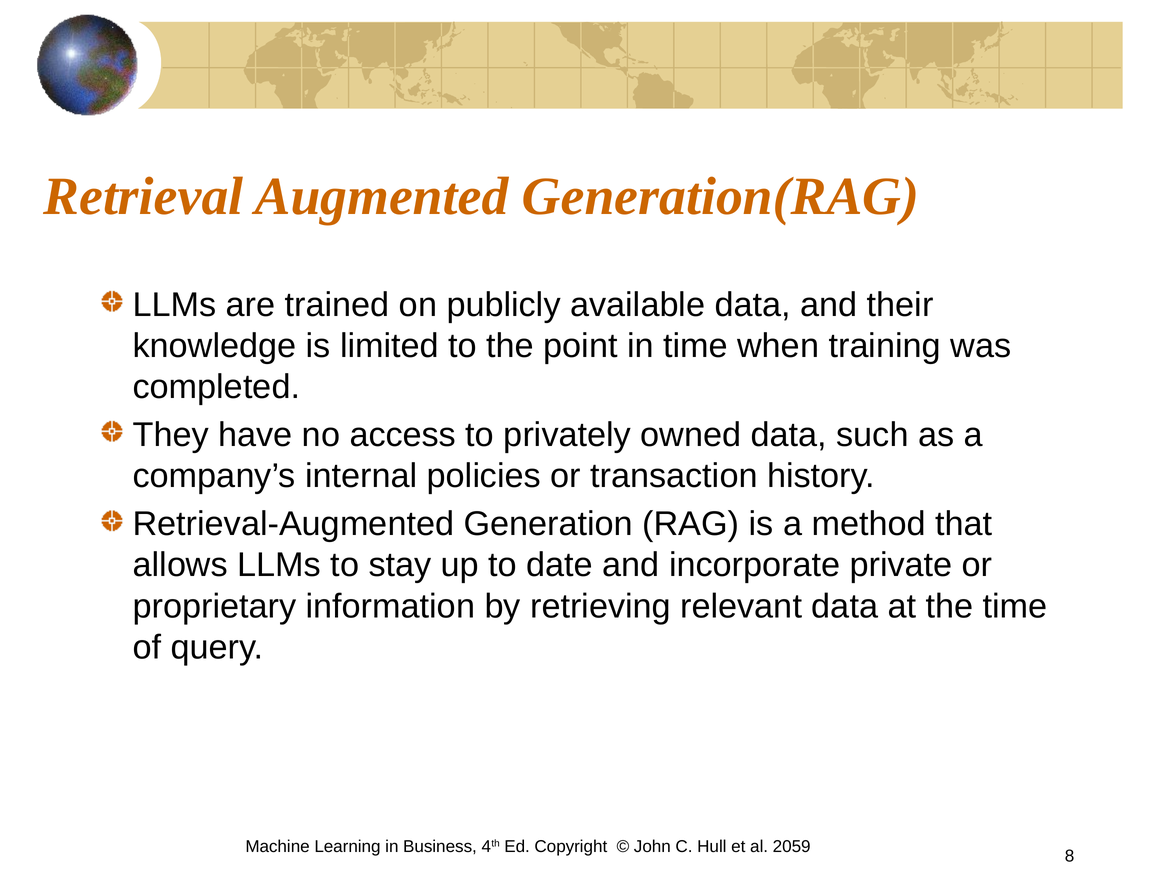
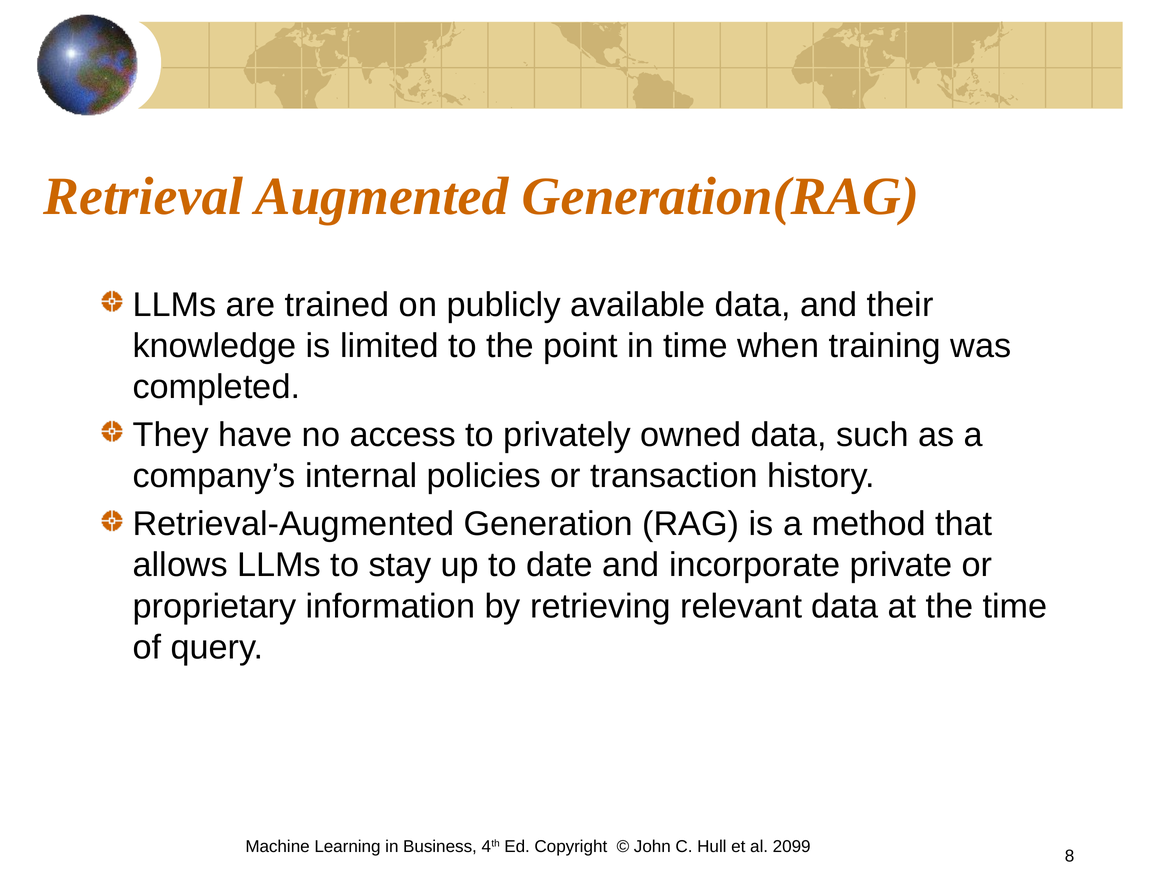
2059: 2059 -> 2099
